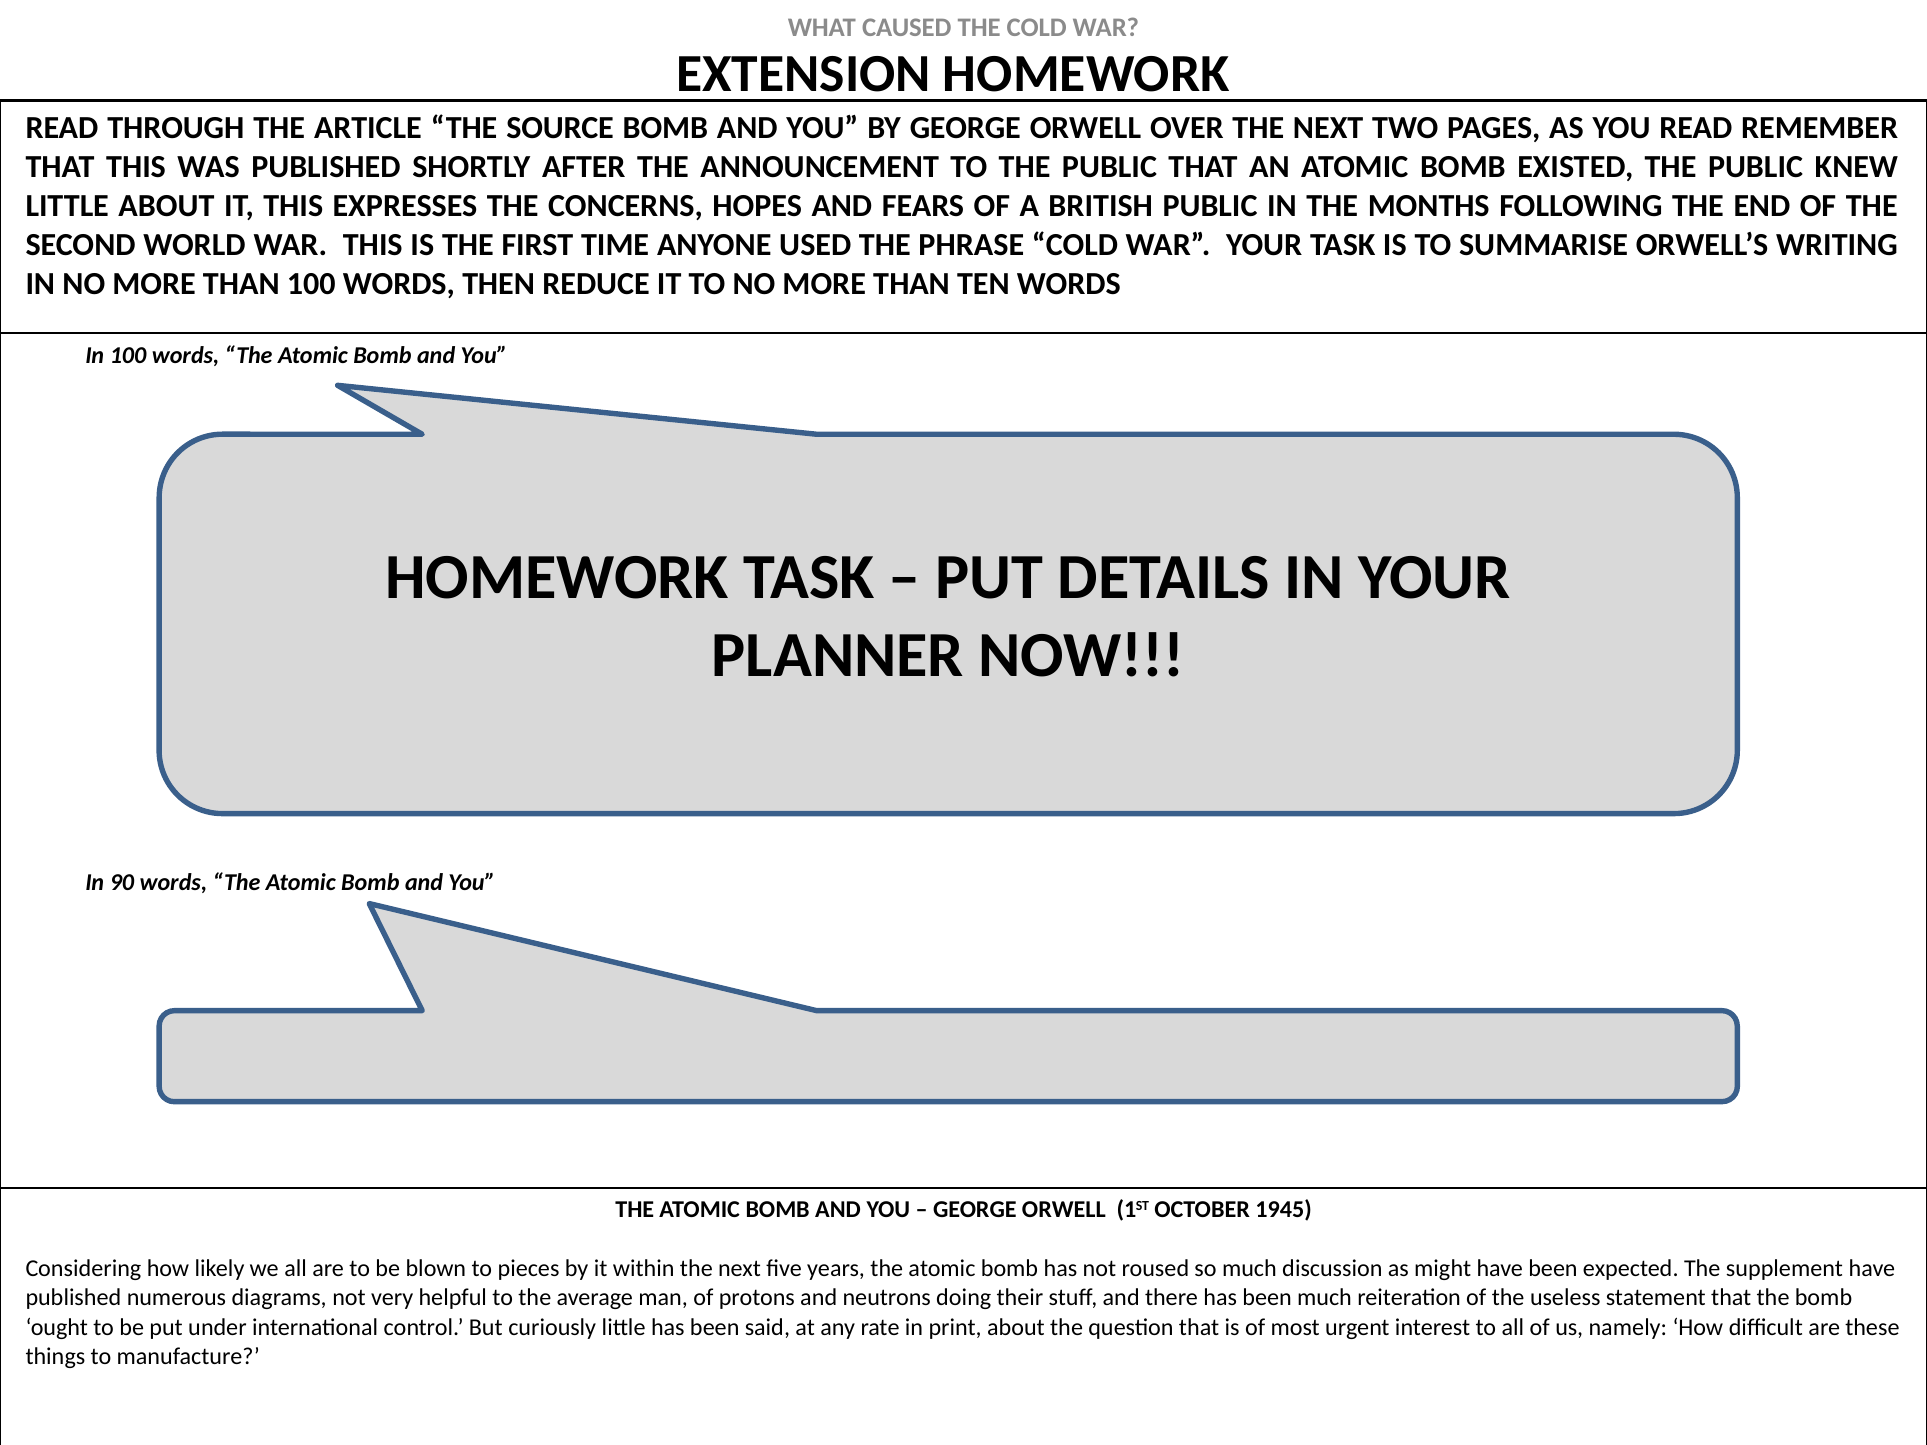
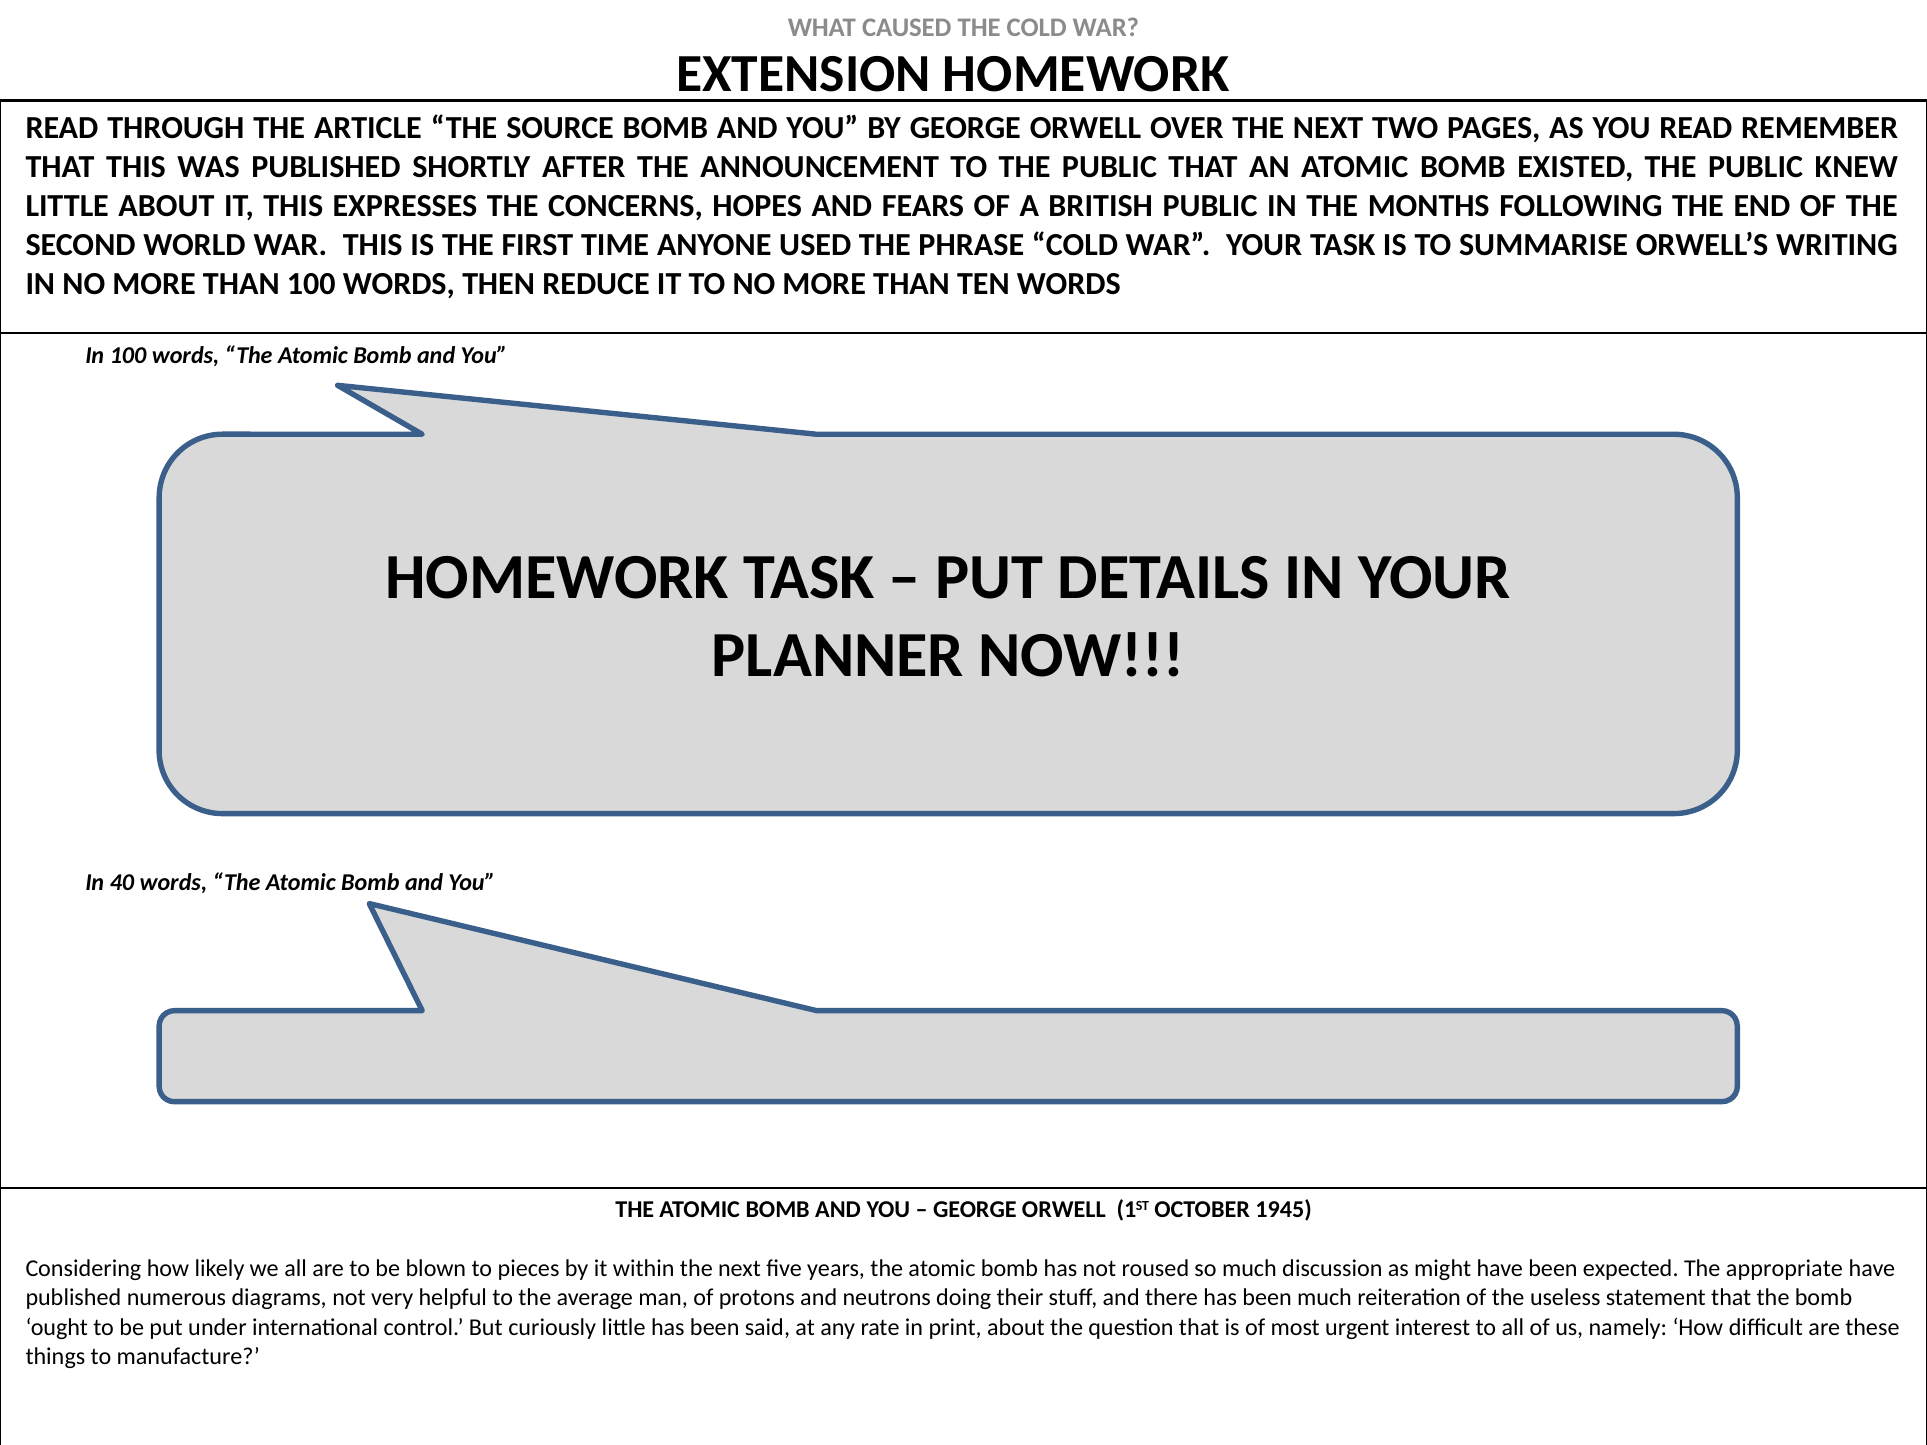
90: 90 -> 40
supplement: supplement -> appropriate
